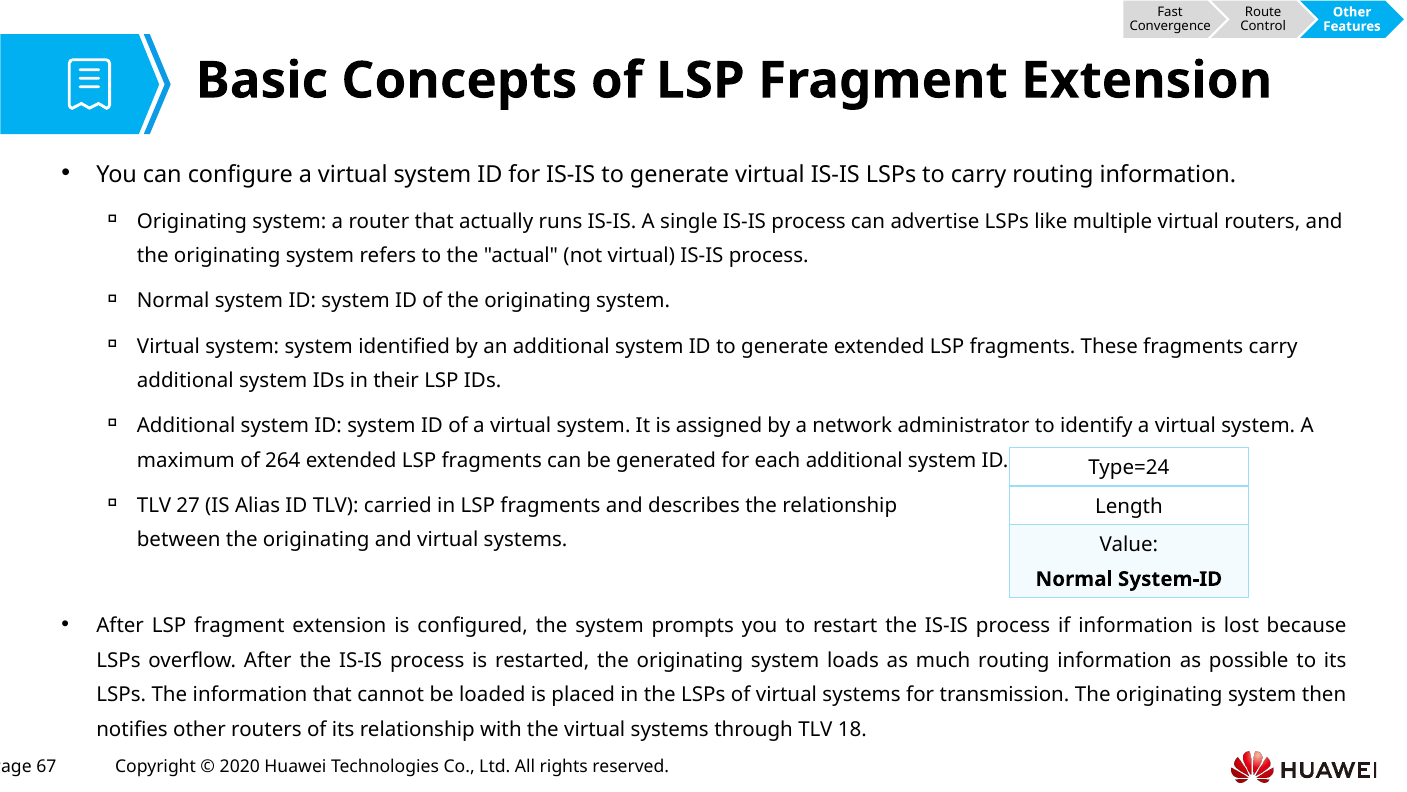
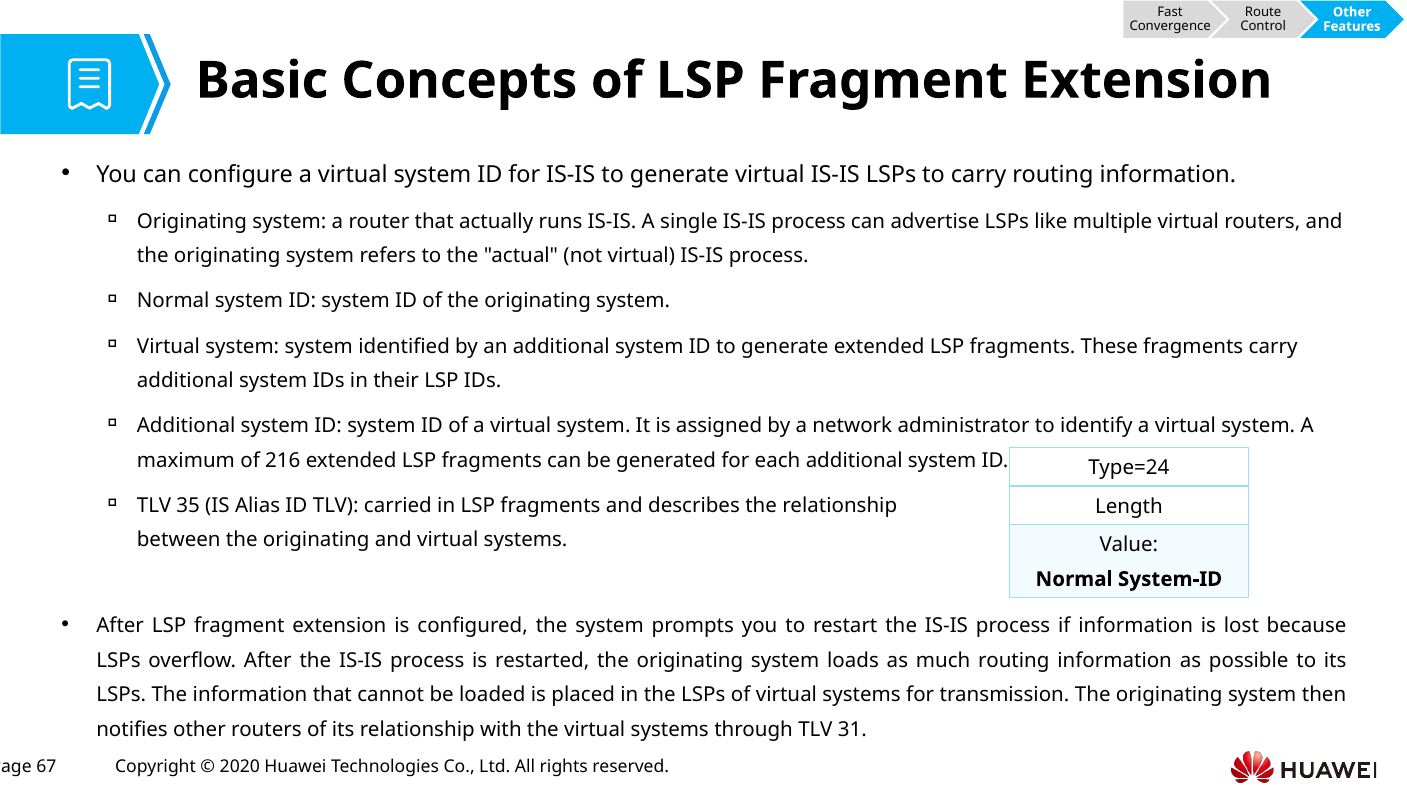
264: 264 -> 216
27: 27 -> 35
18: 18 -> 31
